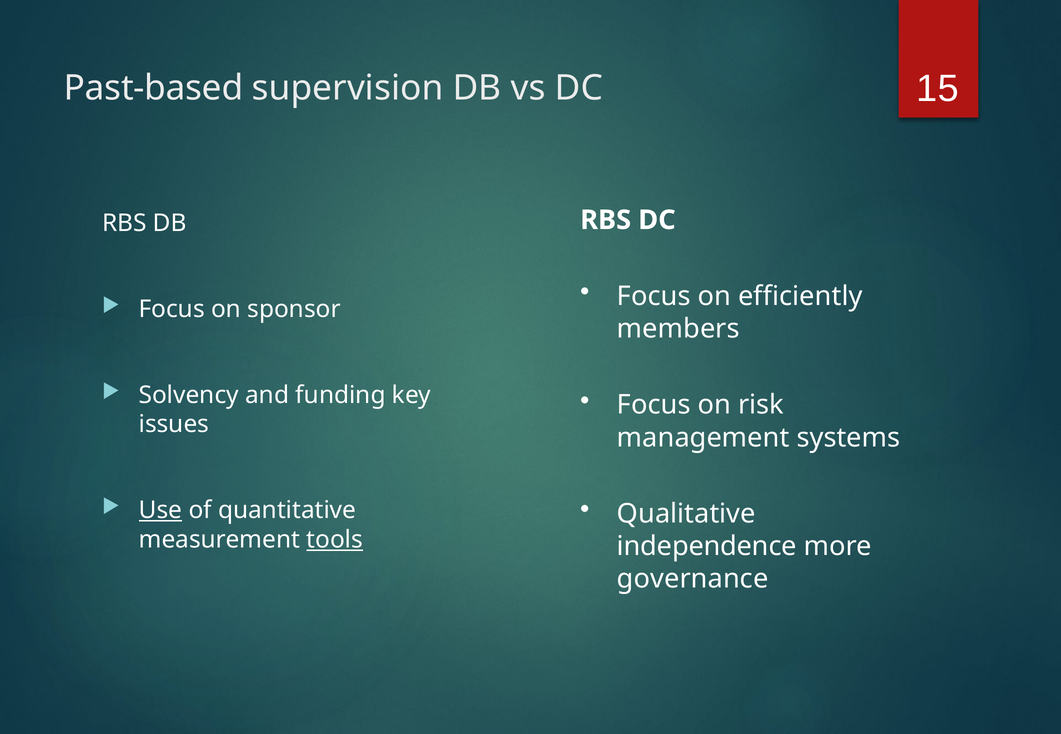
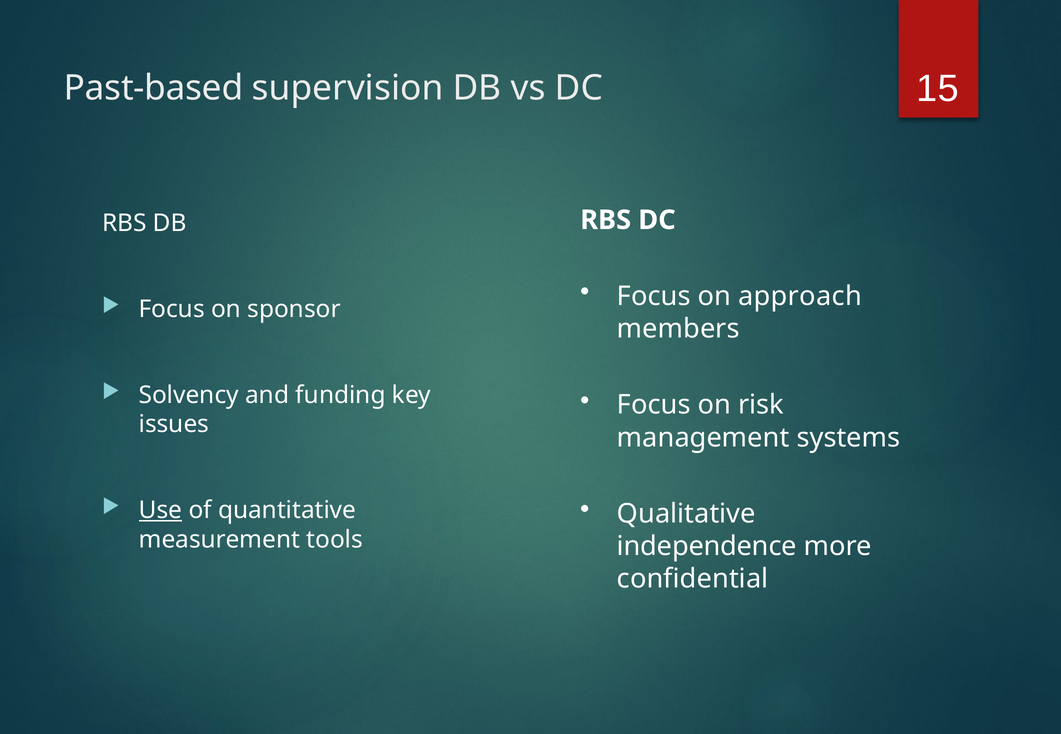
efficiently: efficiently -> approach
tools underline: present -> none
governance: governance -> confidential
